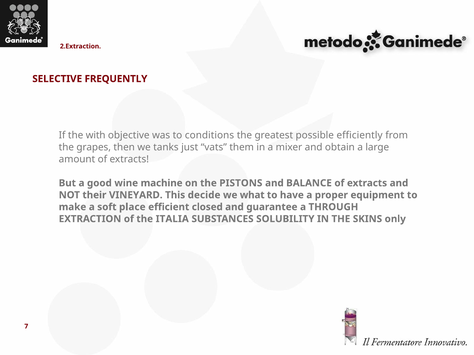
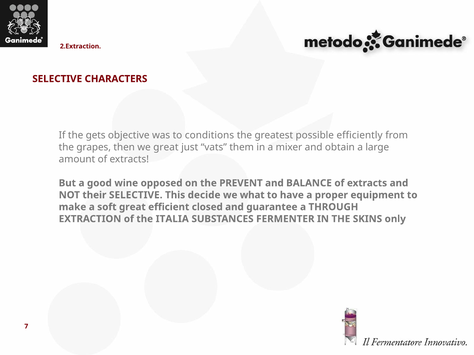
FREQUENTLY: FREQUENTLY -> CHARACTERS
with: with -> gets
we tanks: tanks -> great
machine: machine -> opposed
PISTONS: PISTONS -> PREVENT
their VINEYARD: VINEYARD -> SELECTIVE
soft place: place -> great
SOLUBILITY: SOLUBILITY -> FERMENTER
